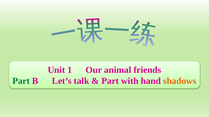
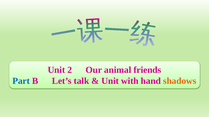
1: 1 -> 2
Part at (21, 81) colour: green -> blue
Part at (110, 81): Part -> Unit
